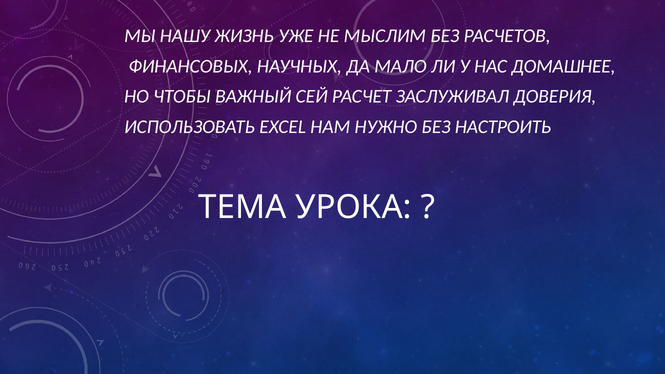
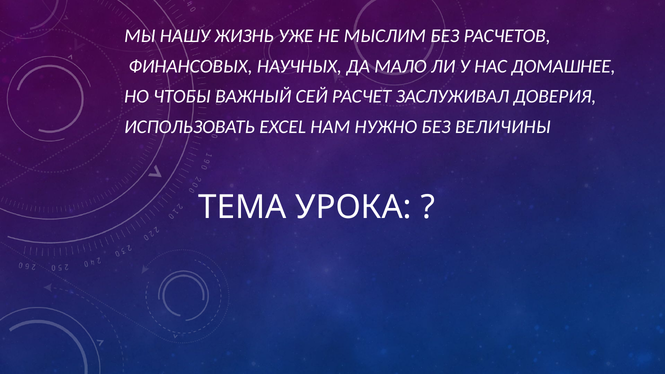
НАСТРОИТЬ: НАСТРОИТЬ -> ВЕЛИЧИНЫ
